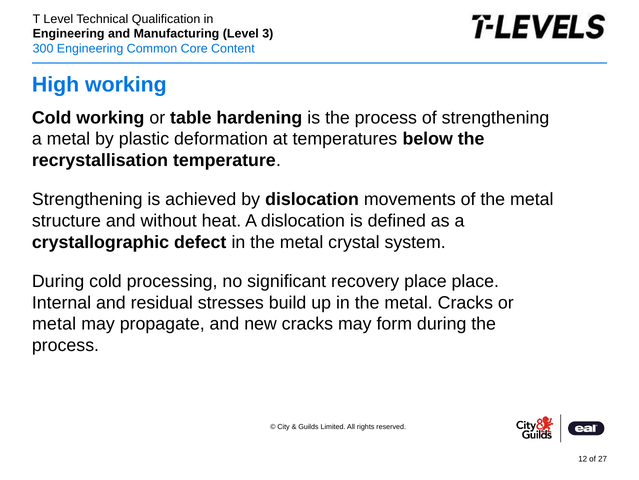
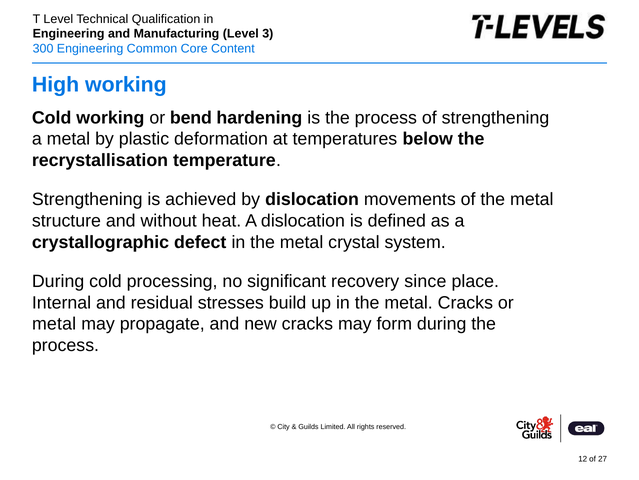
table: table -> bend
recovery place: place -> since
